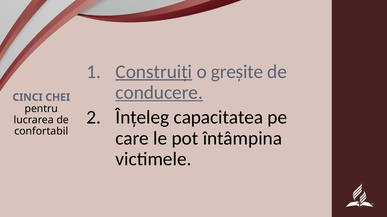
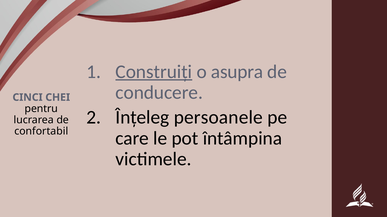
greșite: greșite -> asupra
conducere underline: present -> none
capacitatea: capacitatea -> persoanele
